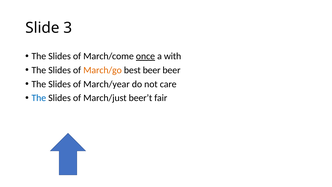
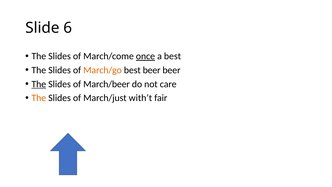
3: 3 -> 6
a with: with -> best
The at (39, 84) underline: none -> present
March/year: March/year -> March/beer
The at (39, 98) colour: blue -> orange
beer’t: beer’t -> with’t
